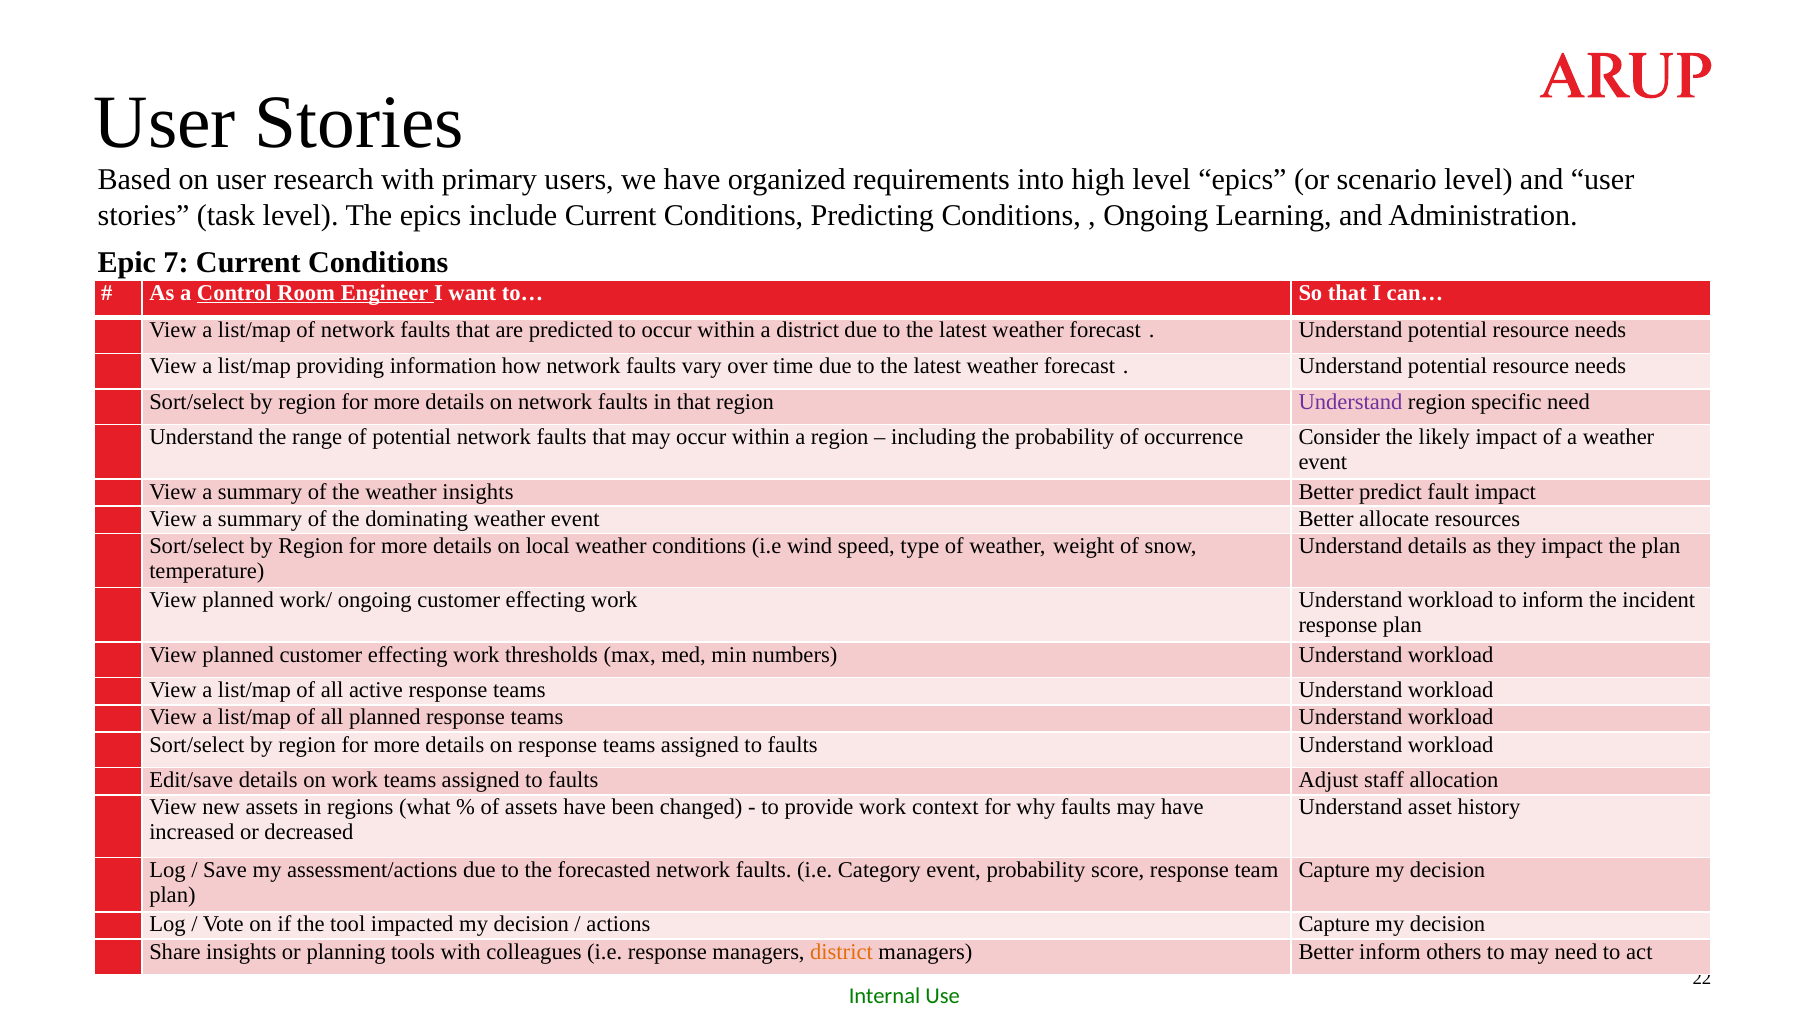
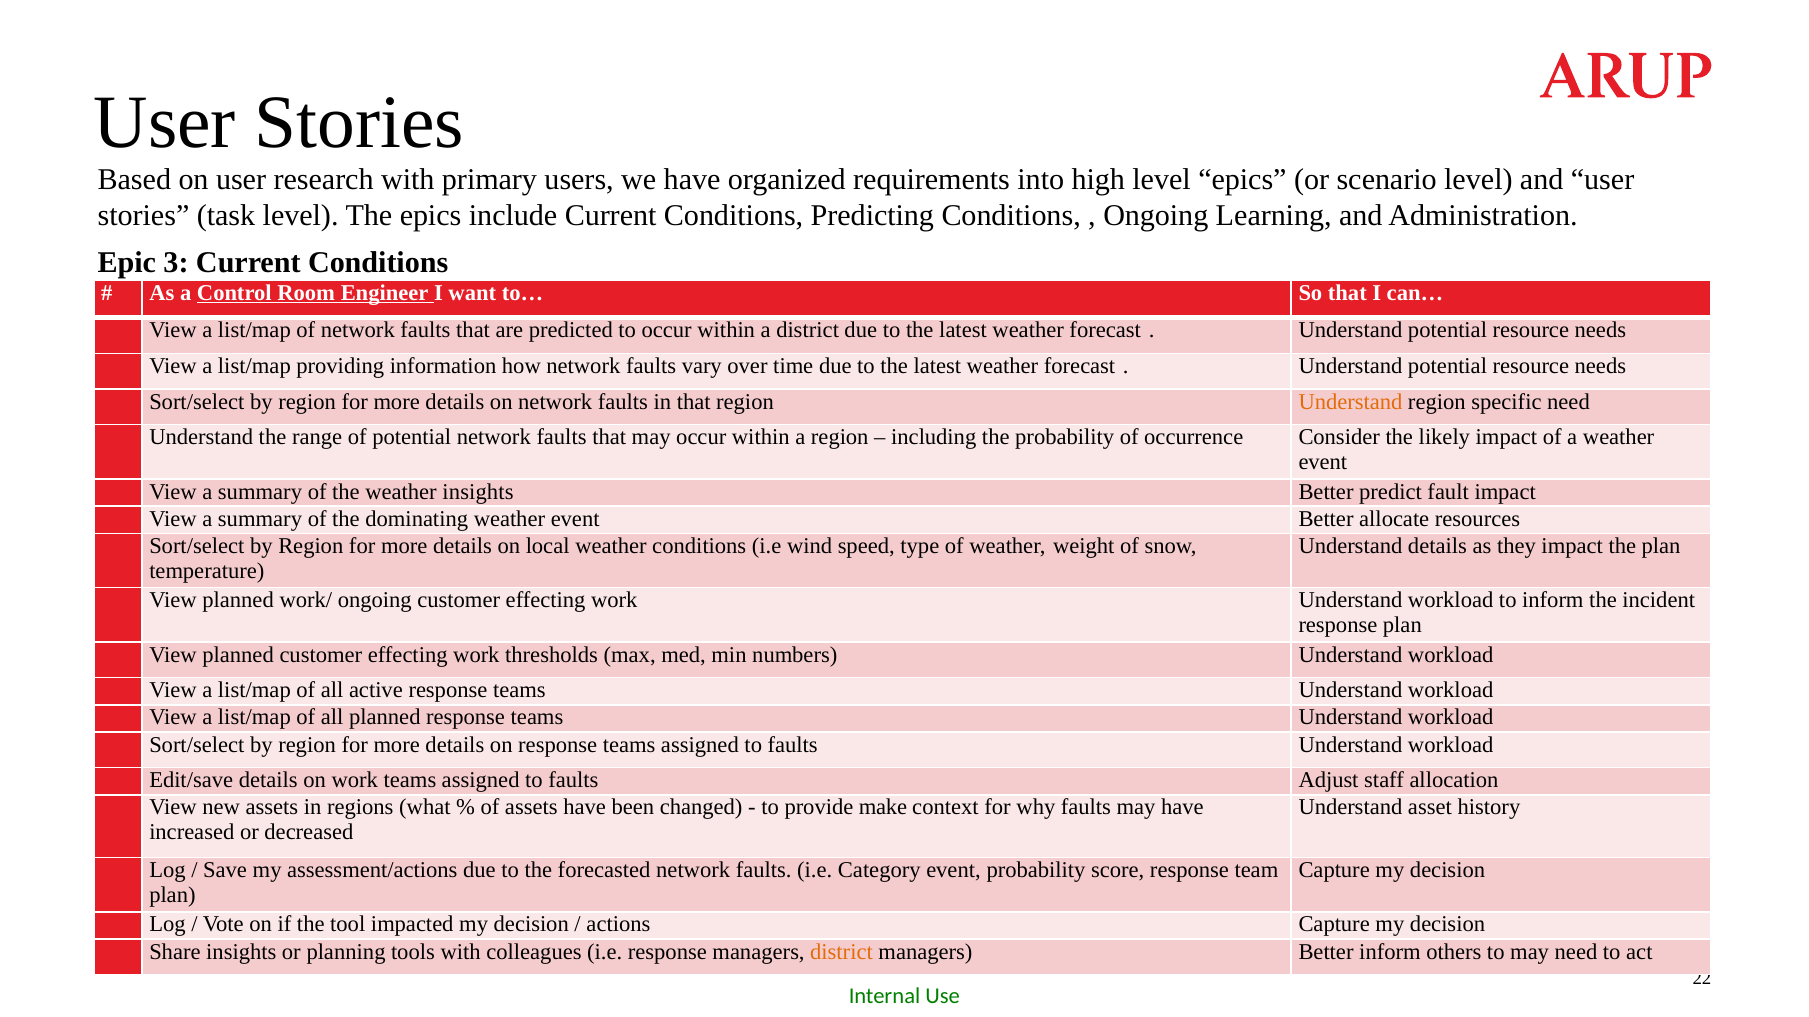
7: 7 -> 3
Understand at (1350, 402) colour: purple -> orange
provide work: work -> make
